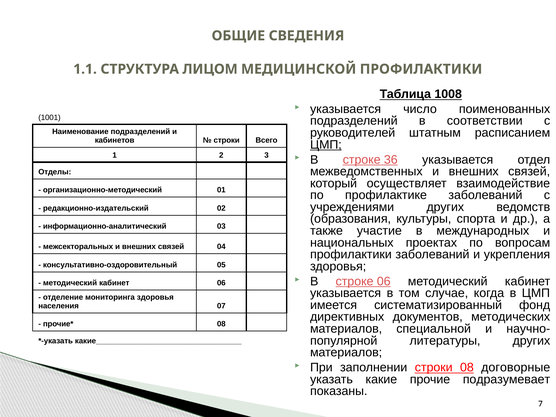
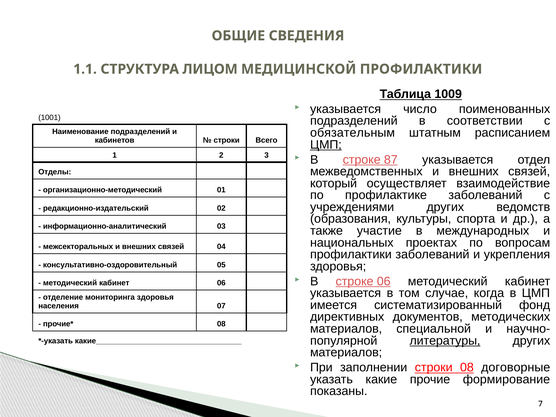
1008: 1008 -> 1009
руководителей: руководителей -> обязательным
36: 36 -> 87
литературы underline: none -> present
подразумевает: подразумевает -> формирование
